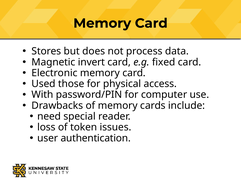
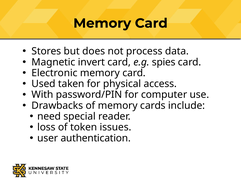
fixed: fixed -> spies
those: those -> taken
